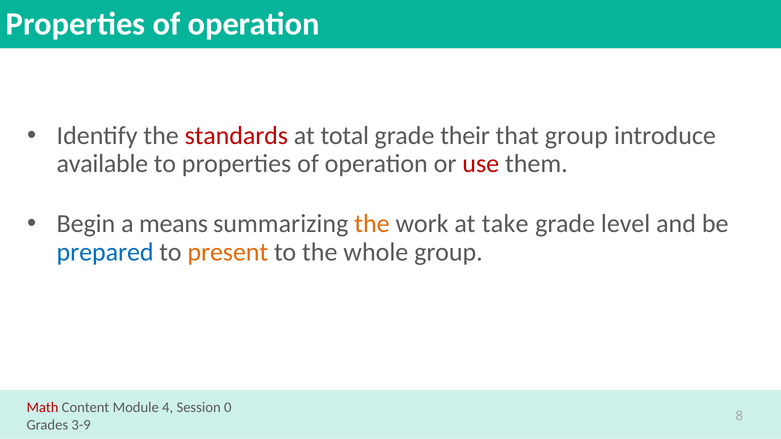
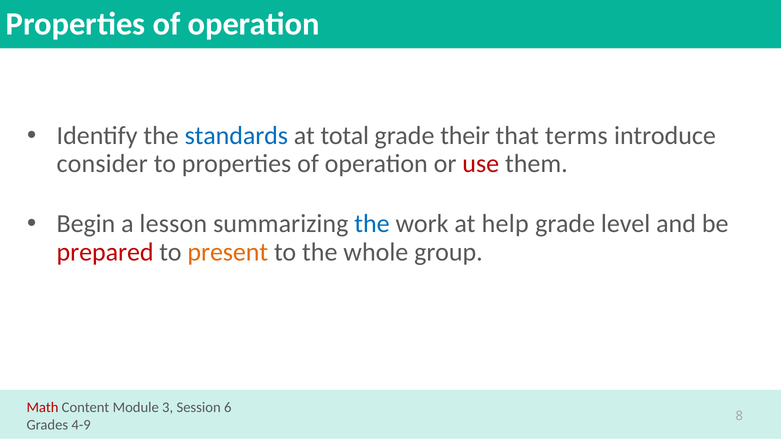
standards colour: red -> blue
that group: group -> terms
available: available -> consider
means: means -> lesson
the at (372, 224) colour: orange -> blue
take: take -> help
prepared colour: blue -> red
4: 4 -> 3
0: 0 -> 6
3-9: 3-9 -> 4-9
